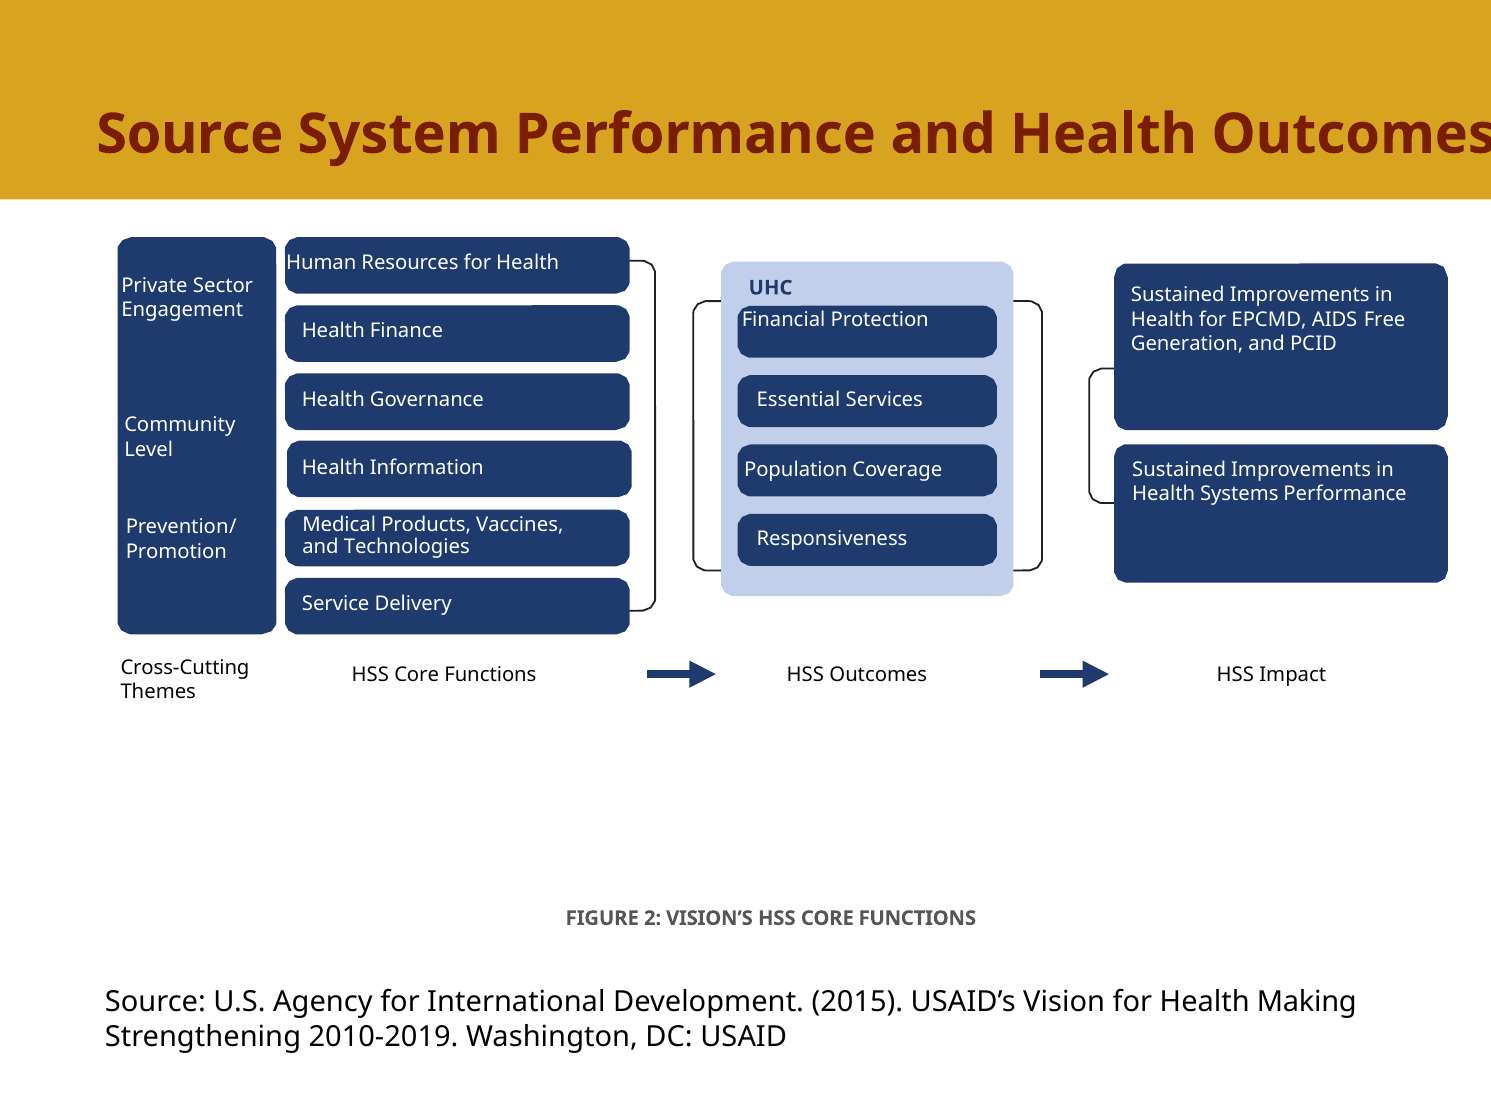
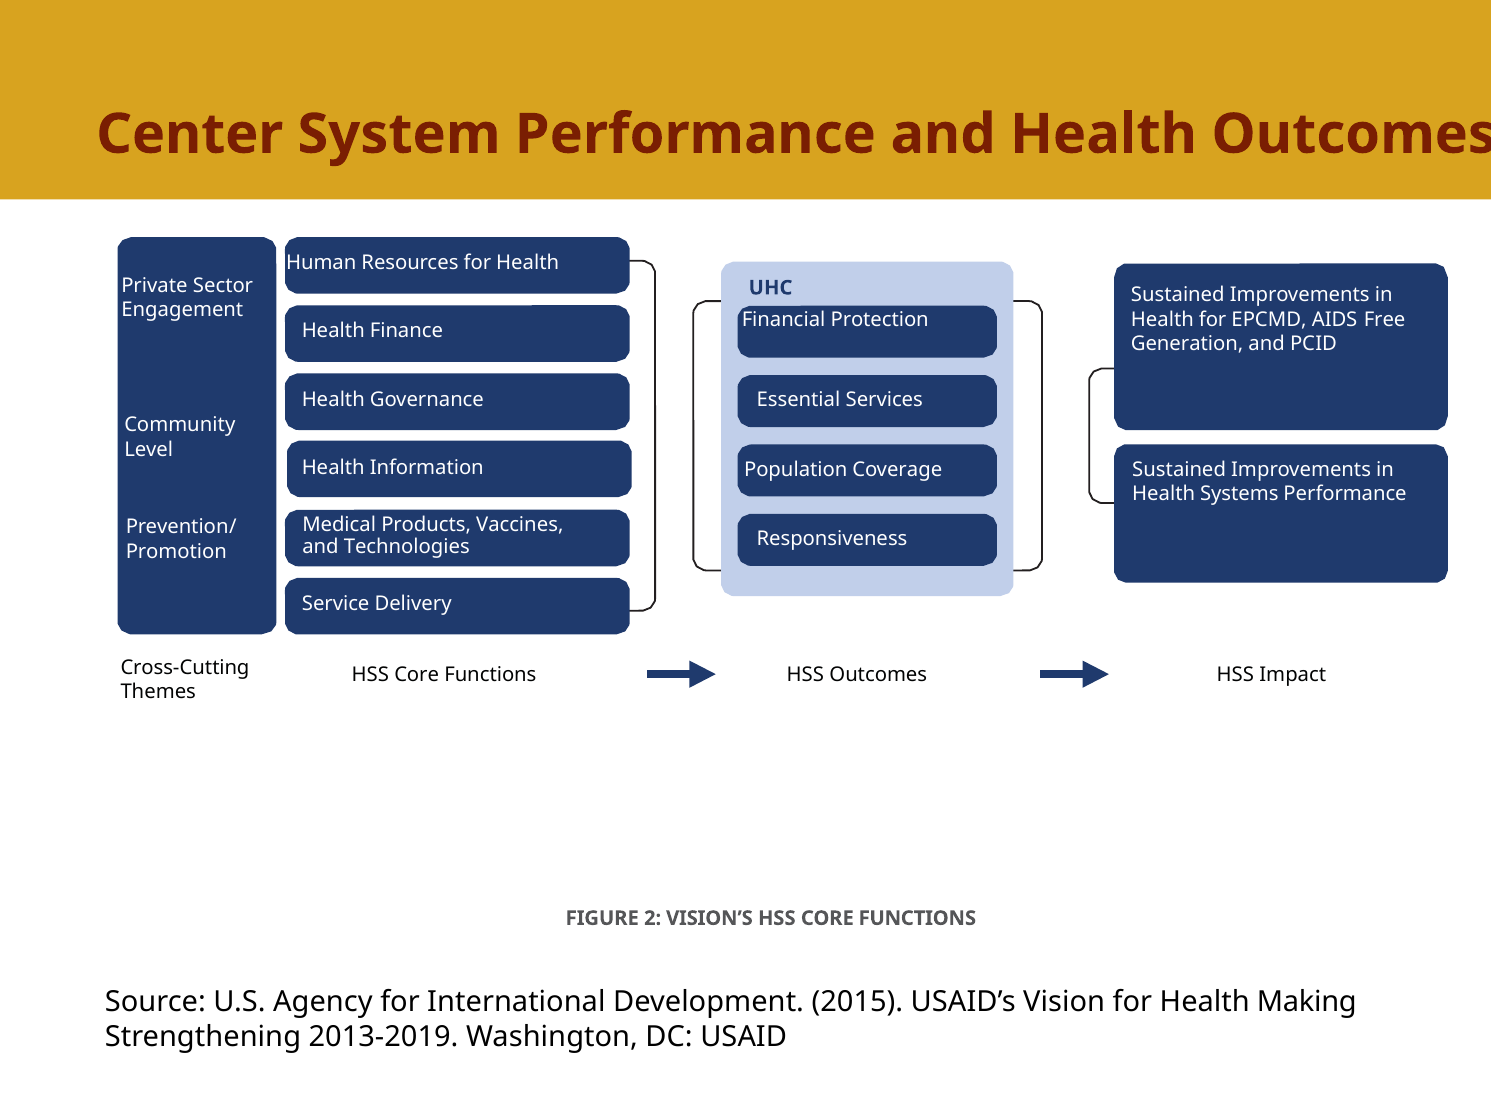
Source at (190, 134): Source -> Center
2010-2019: 2010-2019 -> 2013-2019
